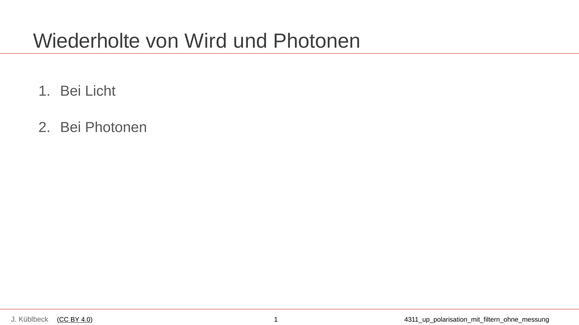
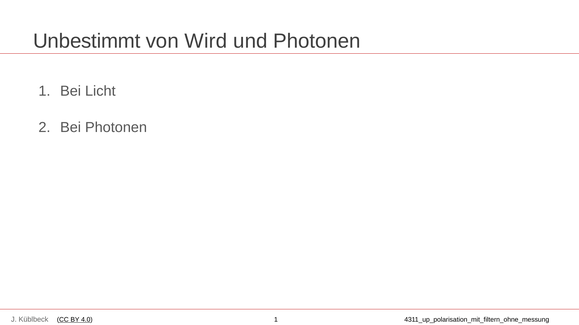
Wiederholte: Wiederholte -> Unbestimmt
